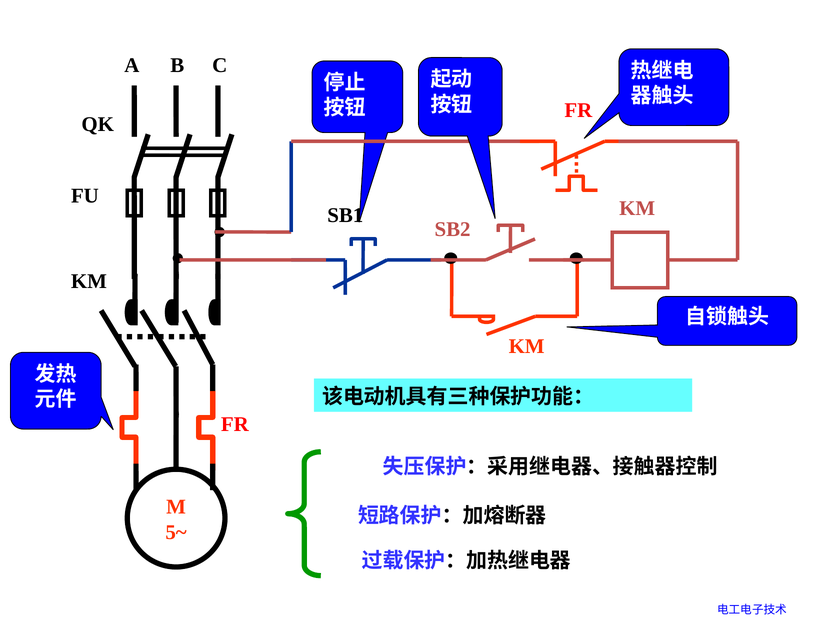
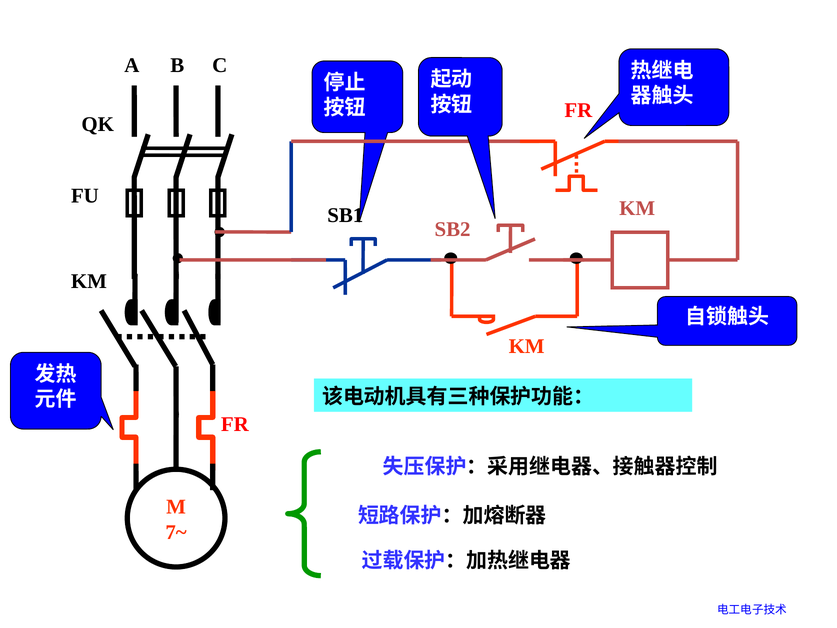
5~: 5~ -> 7~
